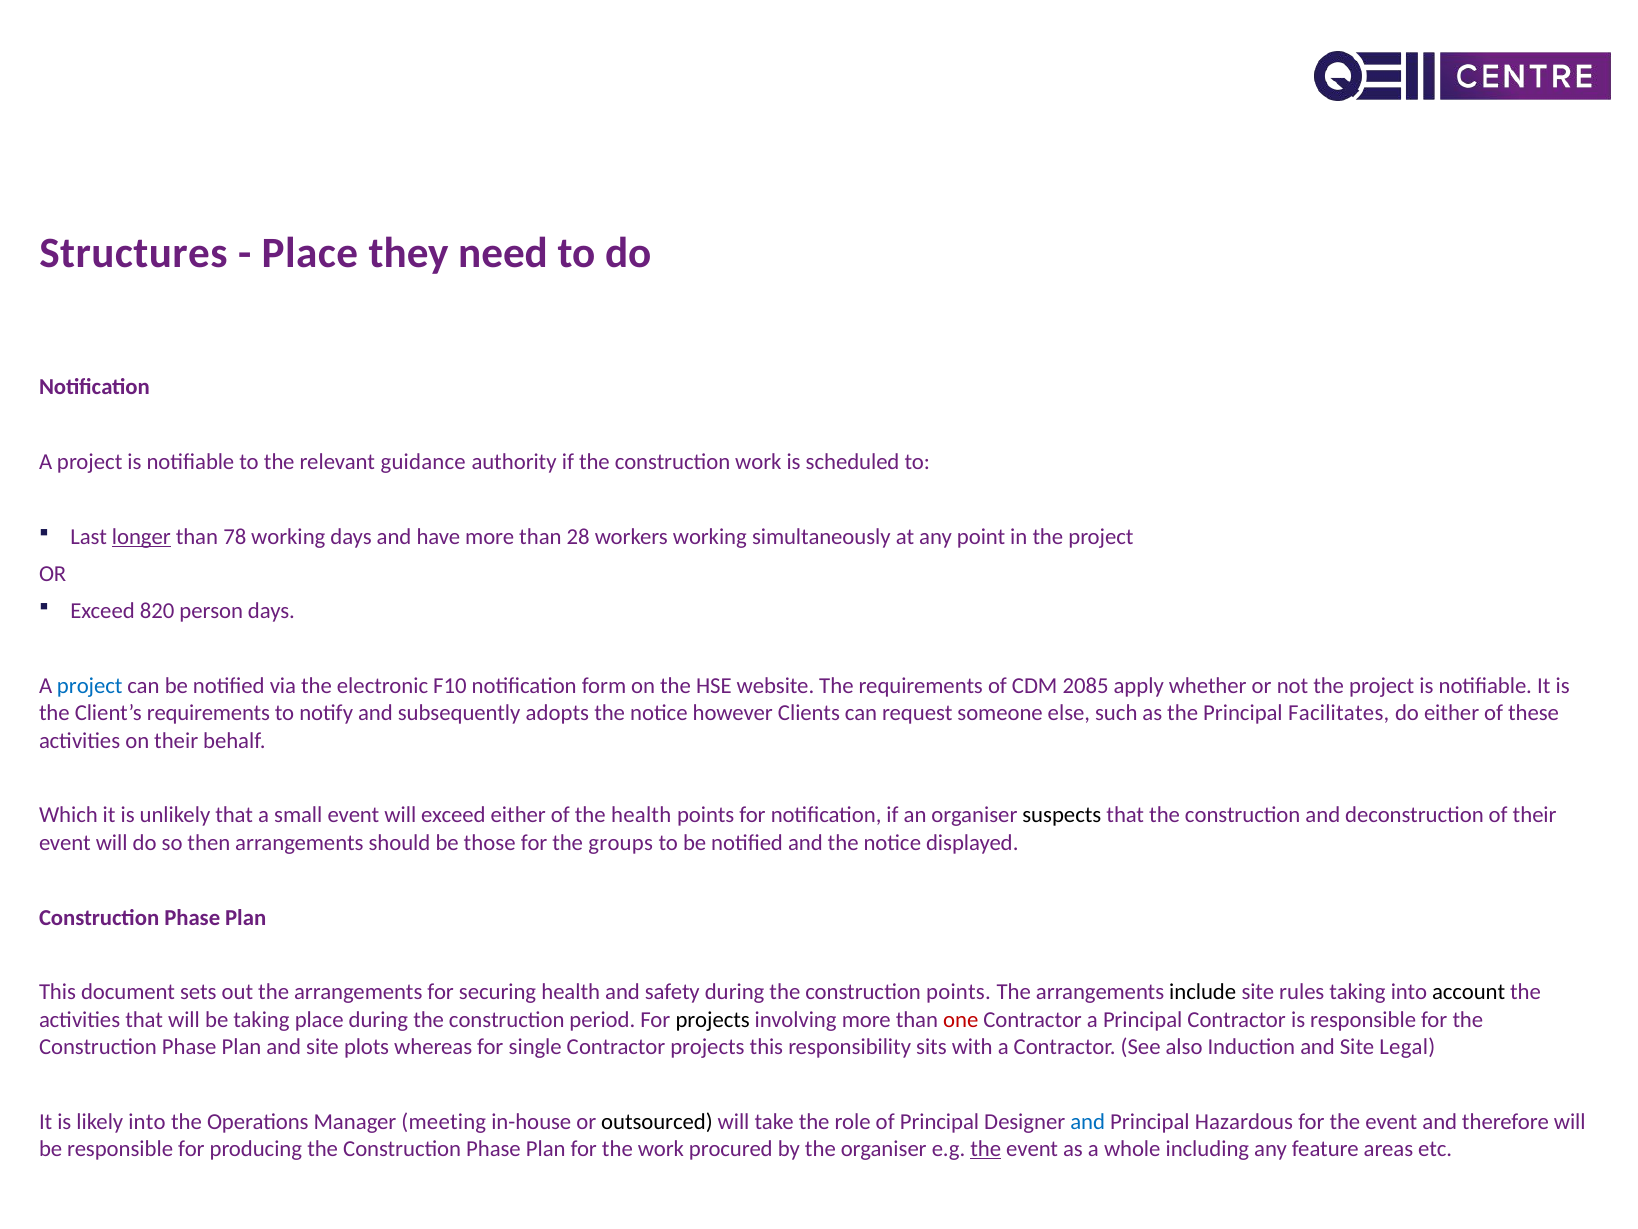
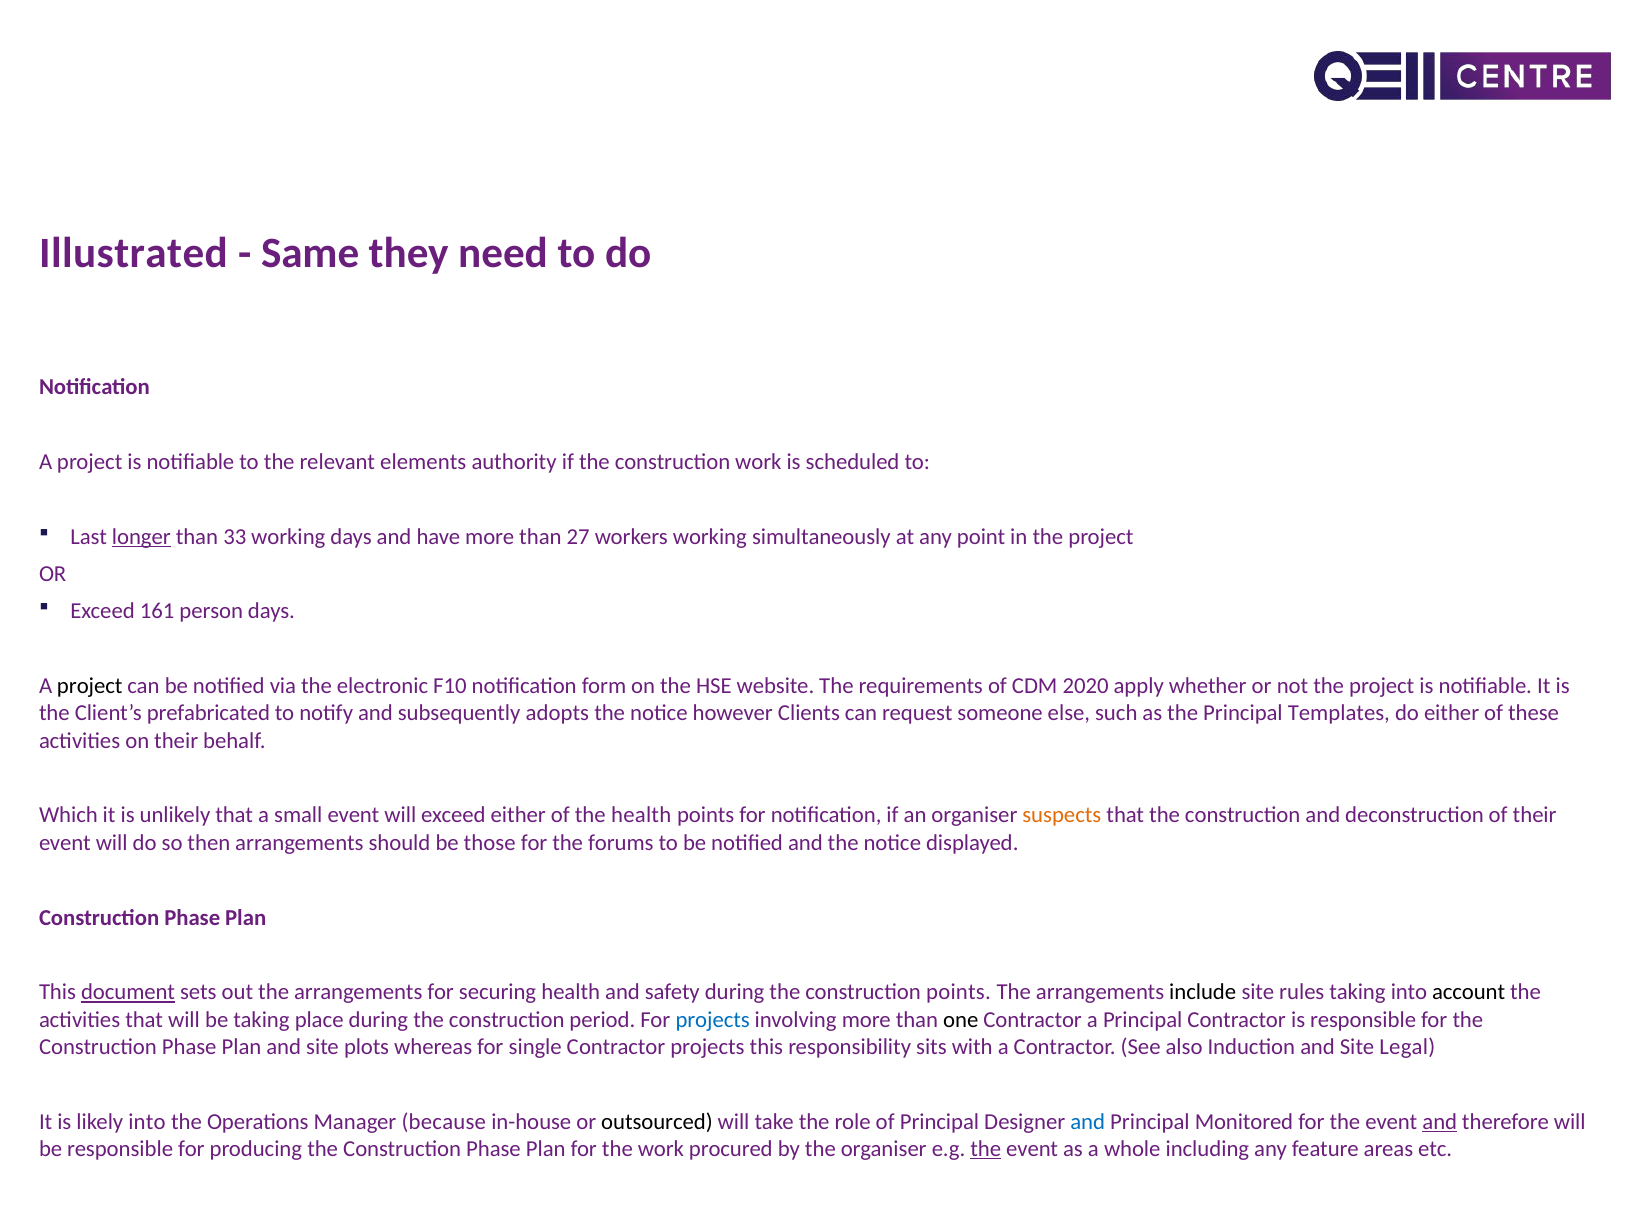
Structures: Structures -> Illustrated
Place at (310, 253): Place -> Same
guidance: guidance -> elements
78: 78 -> 33
28: 28 -> 27
820: 820 -> 161
project at (90, 686) colour: blue -> black
2085: 2085 -> 2020
Client’s requirements: requirements -> prefabricated
Facilitates: Facilitates -> Templates
suspects colour: black -> orange
groups: groups -> forums
document underline: none -> present
projects at (713, 1019) colour: black -> blue
one colour: red -> black
meeting: meeting -> because
Hazardous: Hazardous -> Monitored
and at (1440, 1121) underline: none -> present
